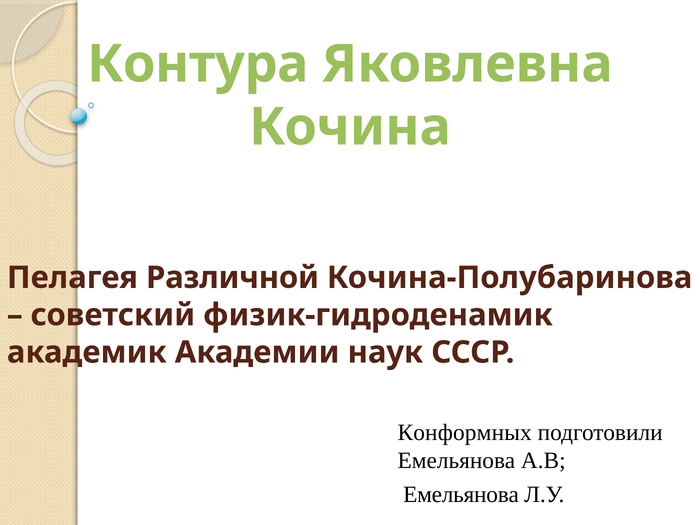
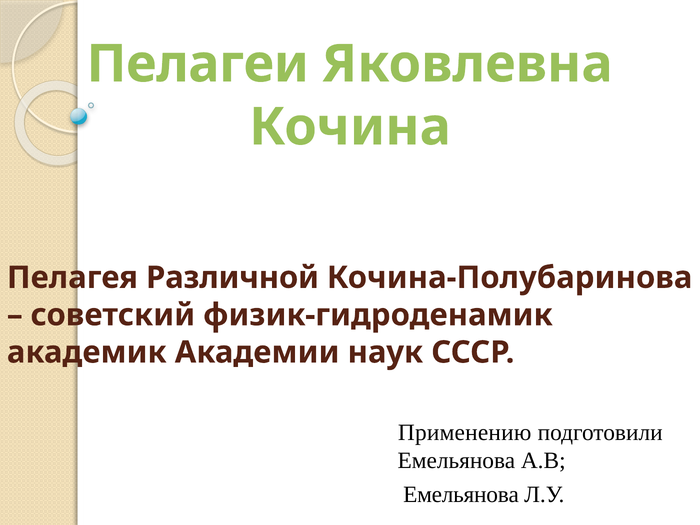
Контура: Контура -> Пелагеи
Конформных: Конформных -> Применению
